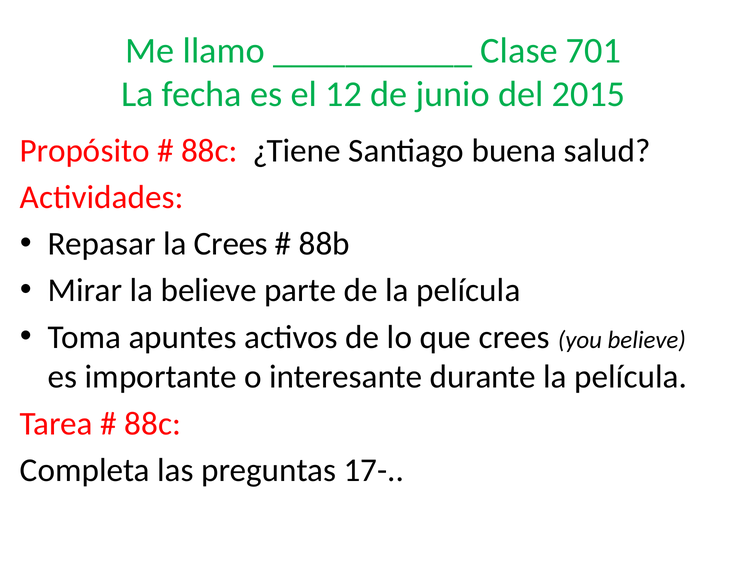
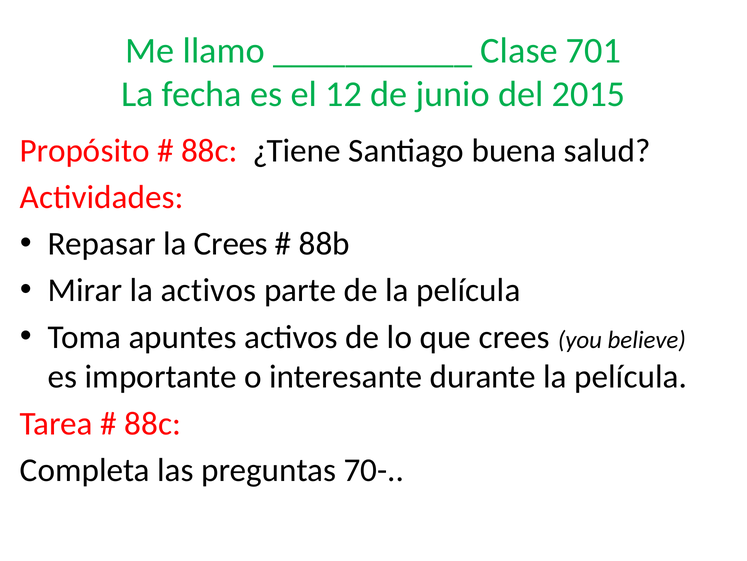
la believe: believe -> activos
17-: 17- -> 70-
